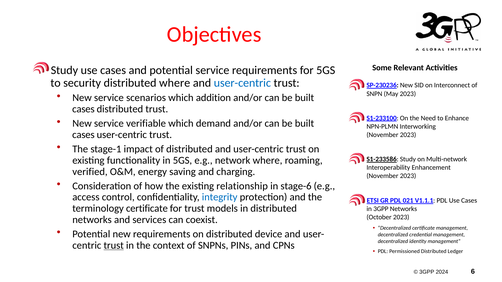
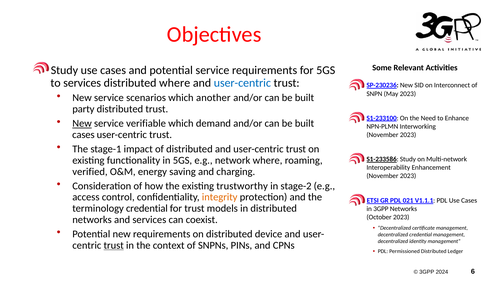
to security: security -> services
addition: addition -> another
cases at (83, 109): cases -> party
New at (82, 124) underline: none -> present
relationship: relationship -> trustworthy
stage-6: stage-6 -> stage-2
integrity colour: blue -> orange
terminology certificate: certificate -> credential
